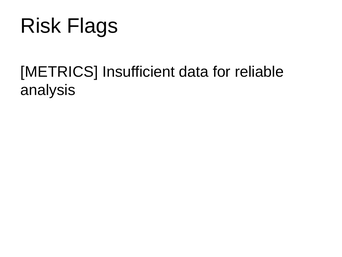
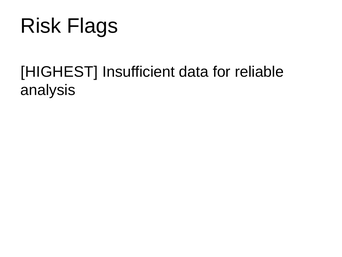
METRICS: METRICS -> HIGHEST
